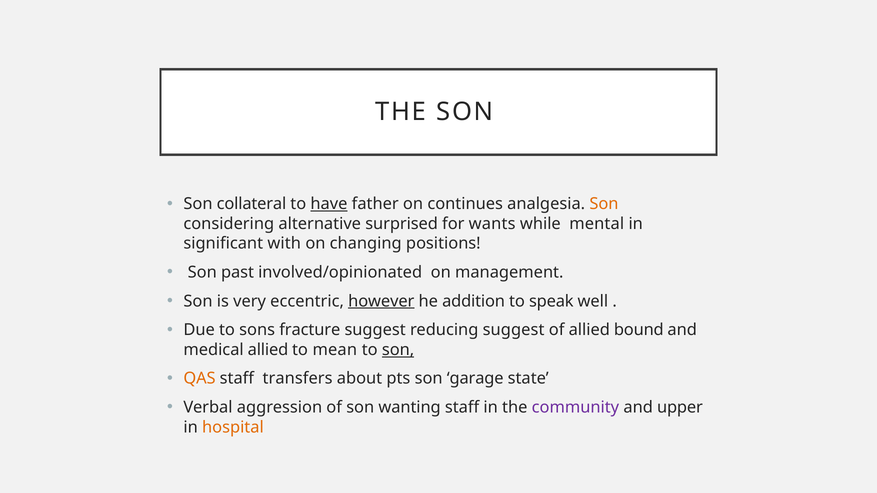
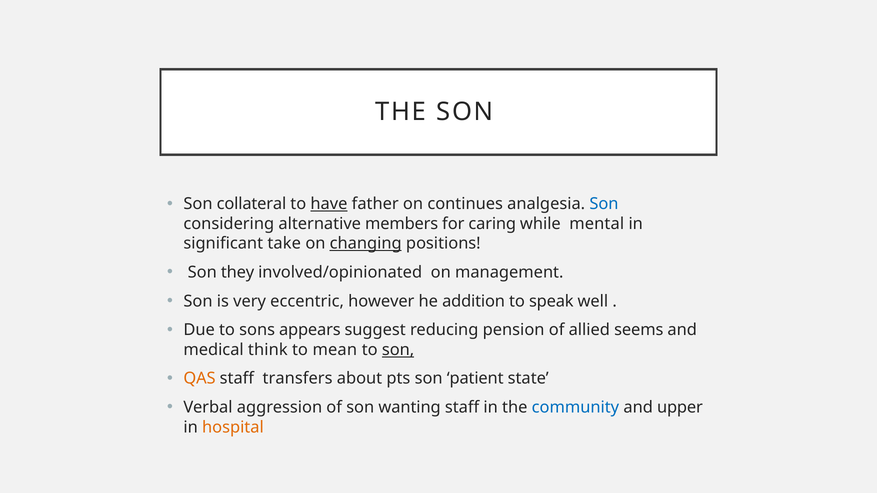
Son at (604, 204) colour: orange -> blue
surprised: surprised -> members
wants: wants -> caring
with: with -> take
changing underline: none -> present
past: past -> they
however underline: present -> none
fracture: fracture -> appears
reducing suggest: suggest -> pension
bound: bound -> seems
medical allied: allied -> think
garage: garage -> patient
community colour: purple -> blue
